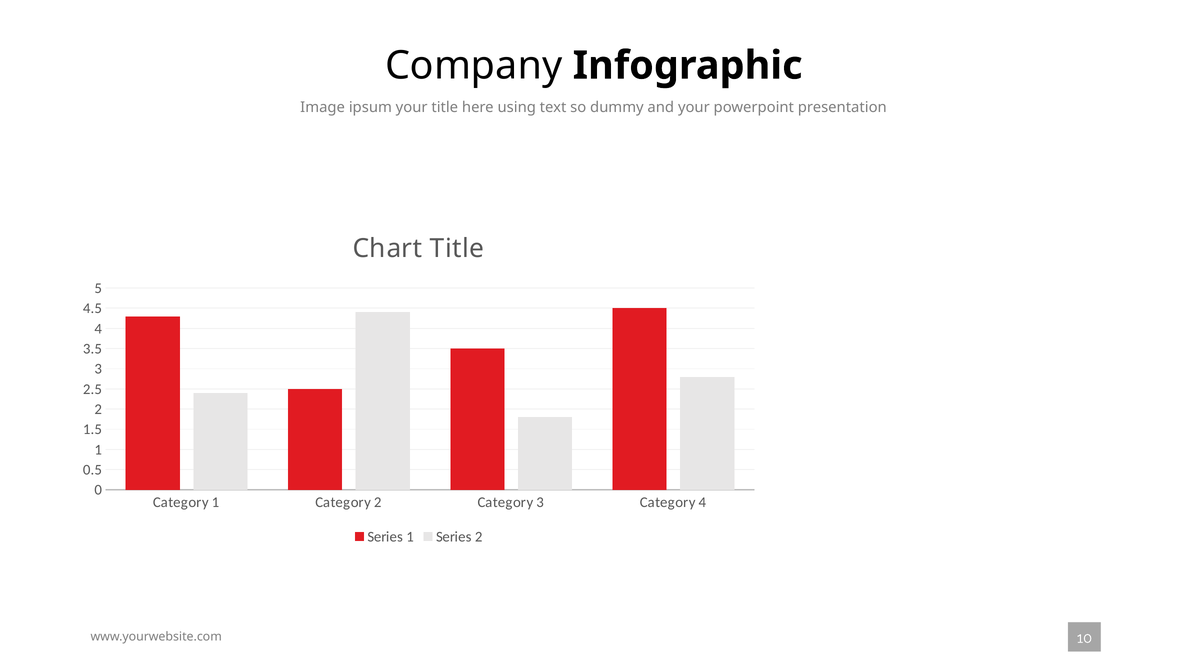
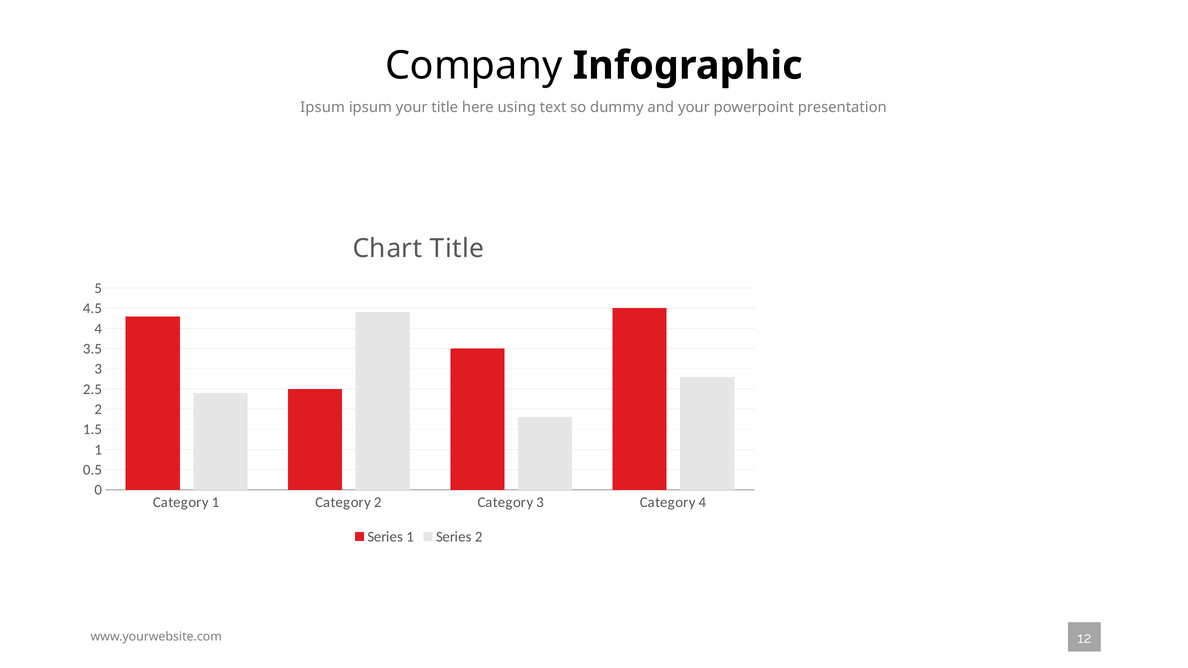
Image at (323, 108): Image -> Ipsum
10: 10 -> 12
